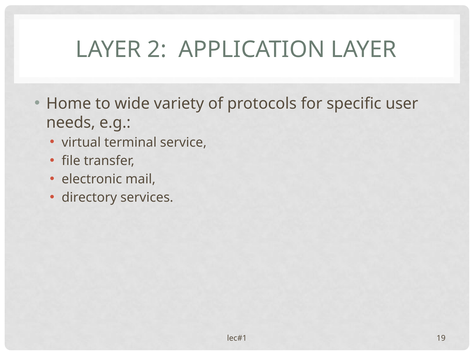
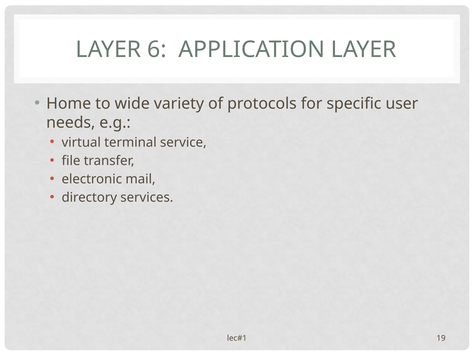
2: 2 -> 6
